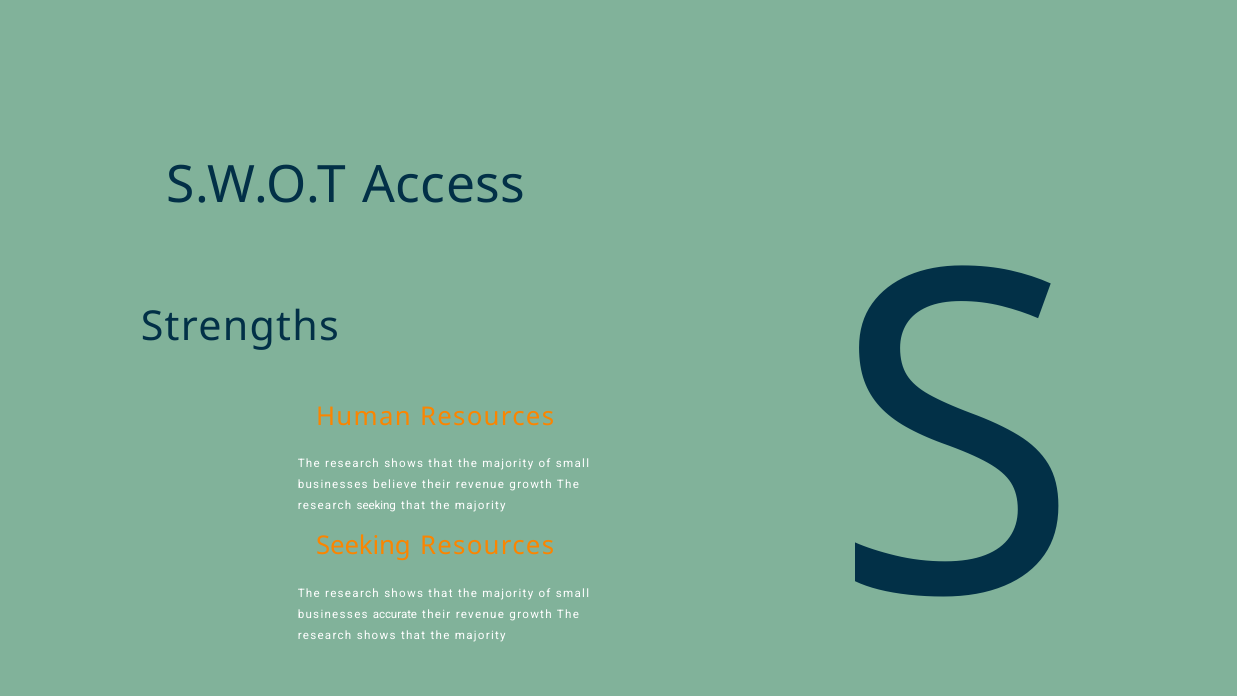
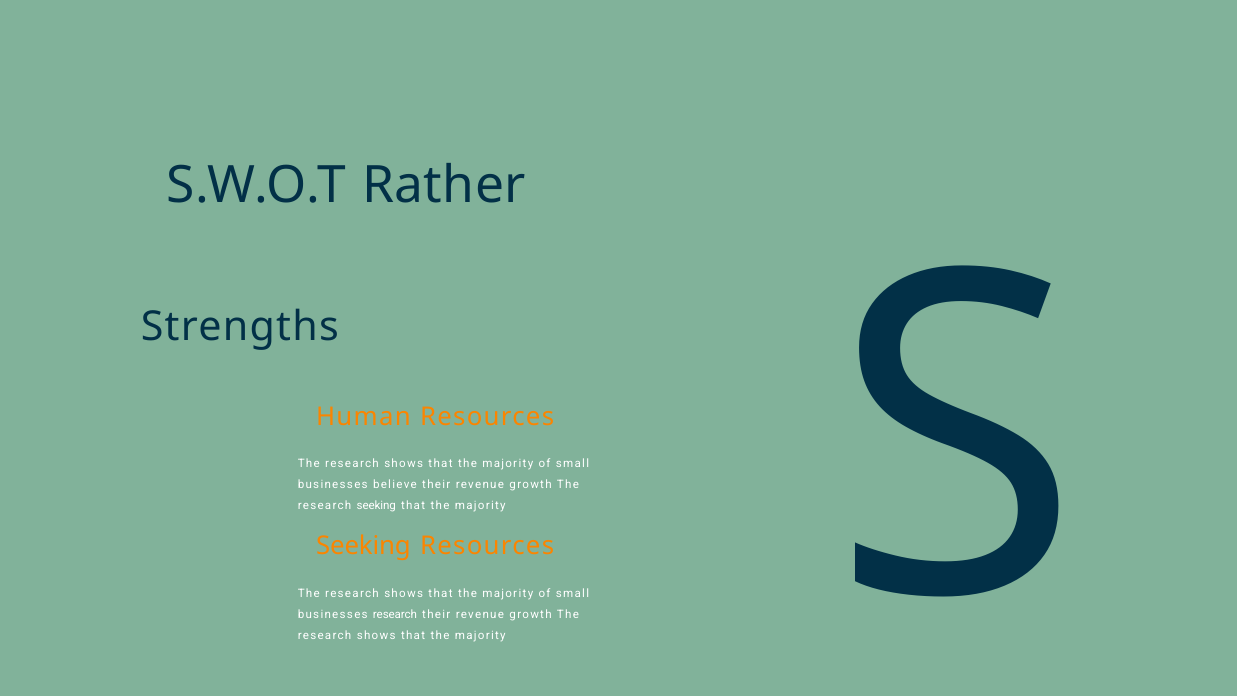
Access: Access -> Rather
businesses accurate: accurate -> research
